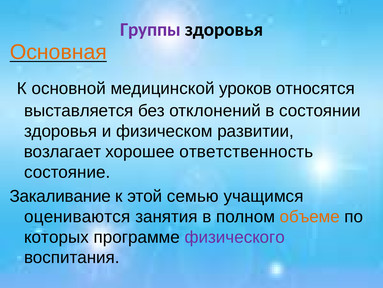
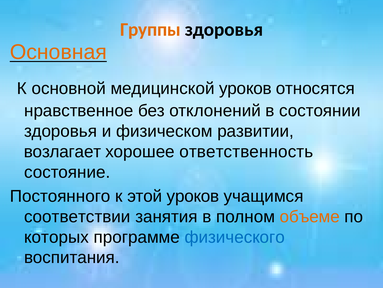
Группы colour: purple -> orange
выставляется: выставляется -> нравственное
Закаливание: Закаливание -> Постоянного
этой семью: семью -> уроков
оцениваются: оцениваются -> соответствии
физического colour: purple -> blue
